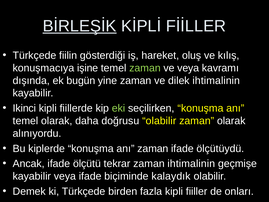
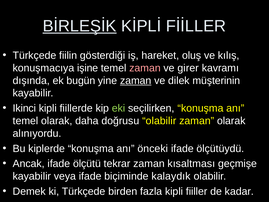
zaman at (145, 68) colour: light green -> pink
ve veya: veya -> girer
zaman at (136, 80) underline: none -> present
dilek ihtimalinin: ihtimalinin -> müşterinin
anı zaman: zaman -> önceki
zaman ihtimalinin: ihtimalinin -> kısaltması
onları: onları -> kadar
